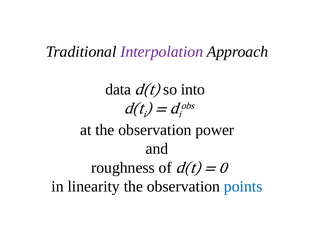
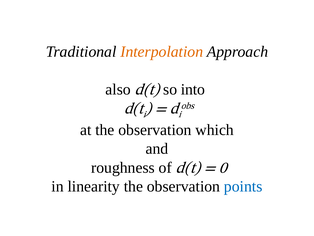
Interpolation colour: purple -> orange
data: data -> also
power: power -> which
